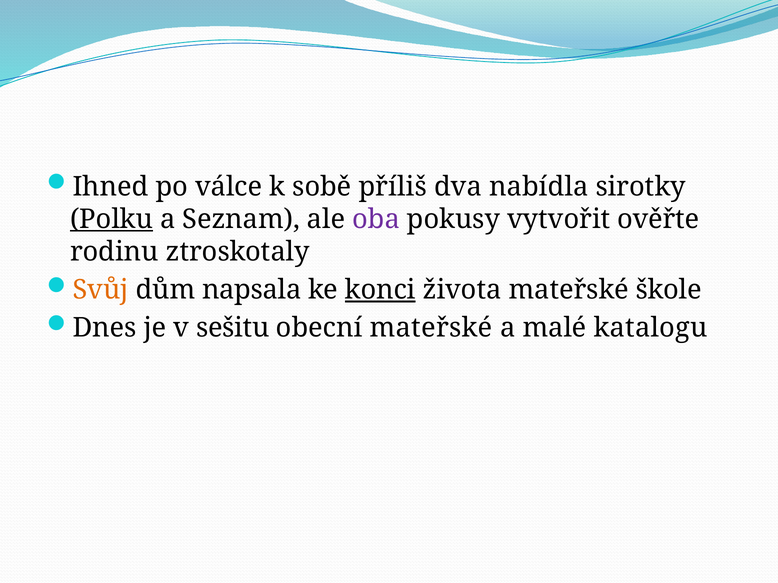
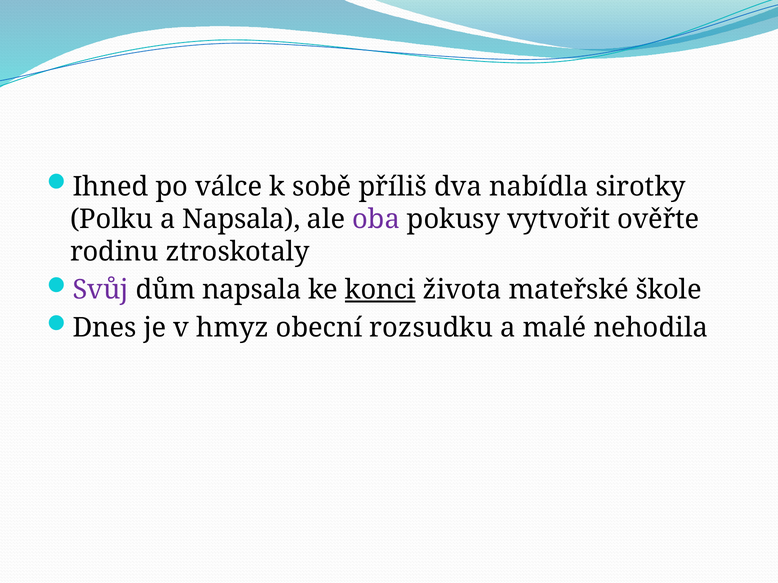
Polku underline: present -> none
a Seznam: Seznam -> Napsala
Svůj colour: orange -> purple
sešitu: sešitu -> hmyz
obecní mateřské: mateřské -> rozsudku
katalogu: katalogu -> nehodila
